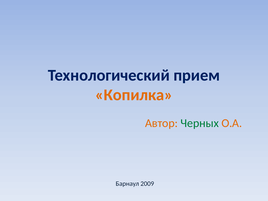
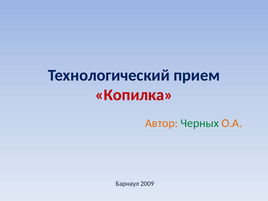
Копилка colour: orange -> red
